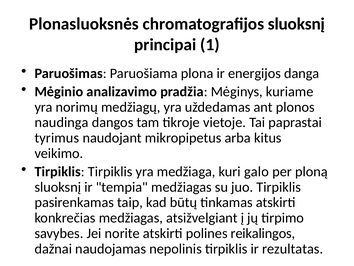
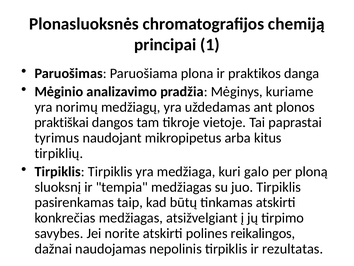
chromatografijos sluoksnį: sluoksnį -> chemiją
energijos: energijos -> praktikos
naudinga: naudinga -> praktiškai
veikimo: veikimo -> tirpiklių
